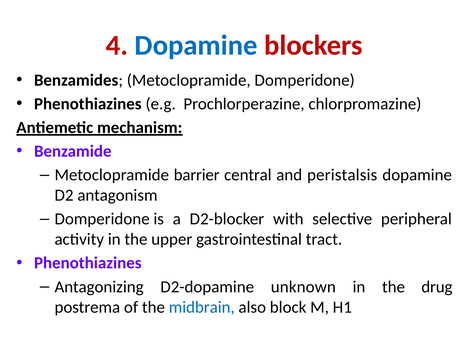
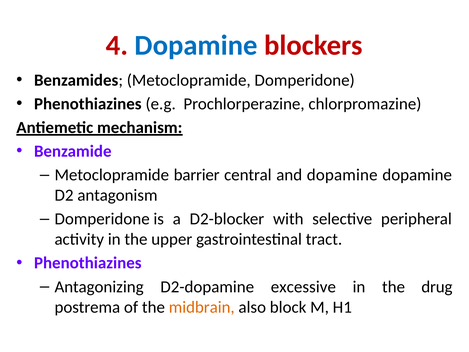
and peristalsis: peristalsis -> dopamine
unknown: unknown -> excessive
midbrain colour: blue -> orange
